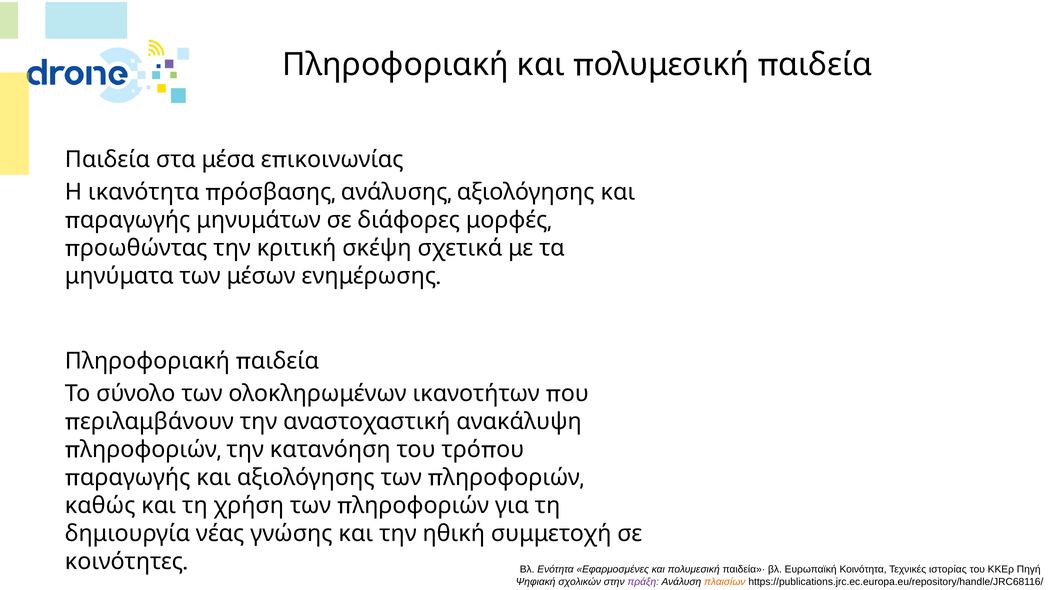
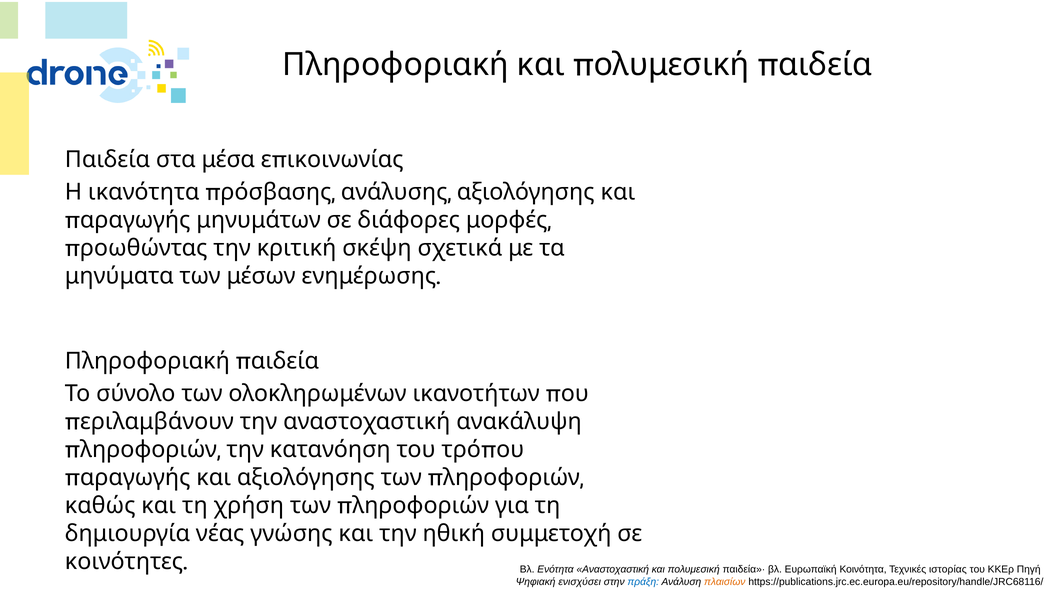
Ενότητα Εφαρμοσμένες: Εφαρμοσμένες -> Αναστοχαστική
σχολικών: σχολικών -> ενισχύσει
πράξη colour: purple -> blue
